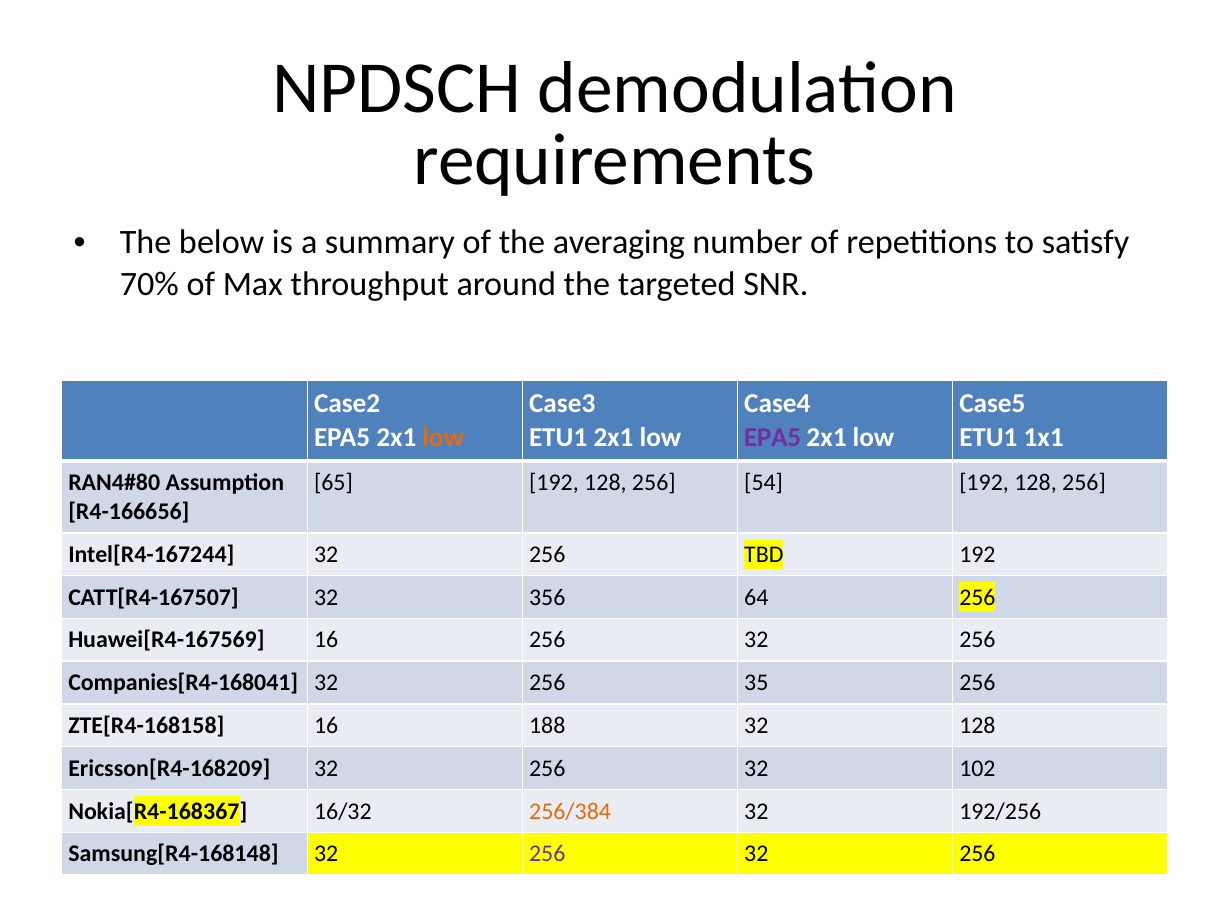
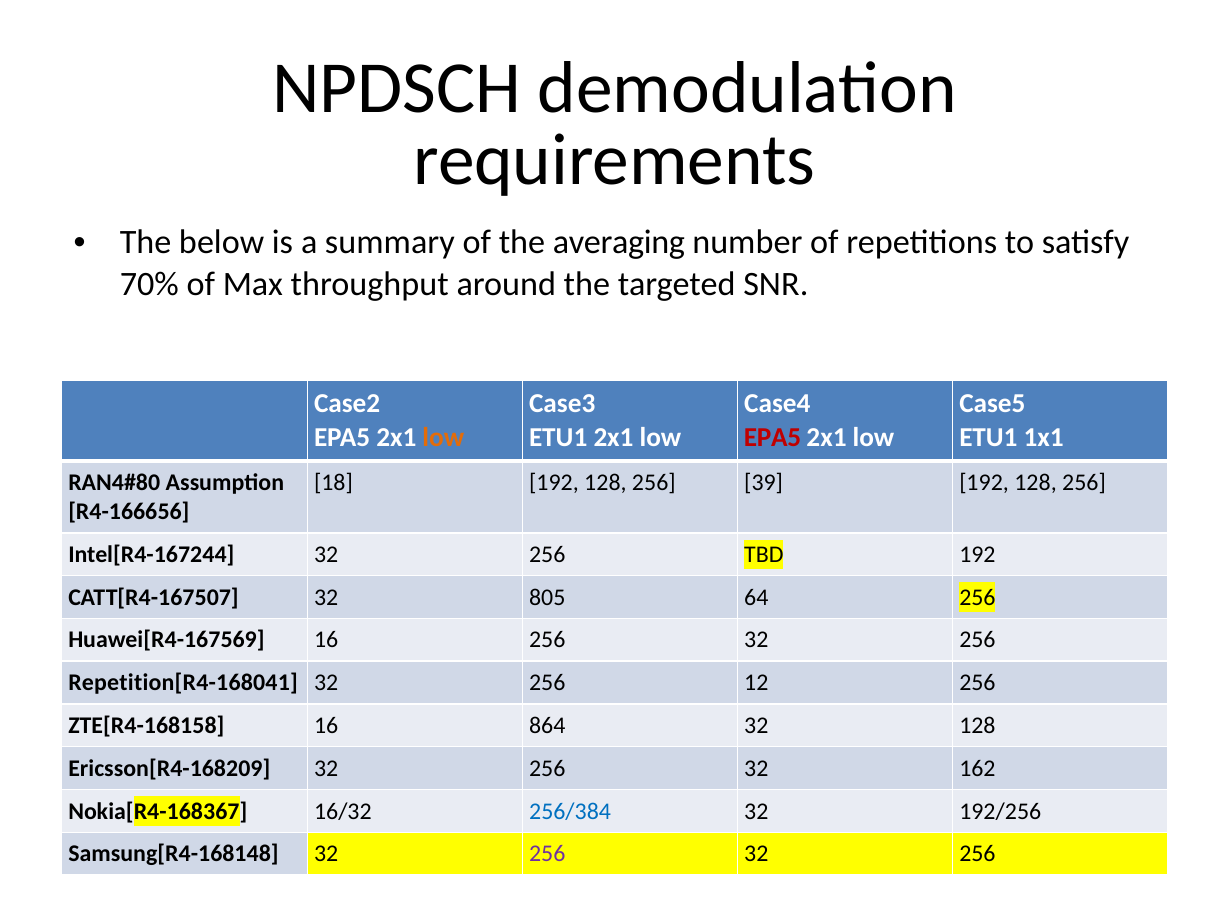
EPA5 at (772, 437) colour: purple -> red
65: 65 -> 18
54: 54 -> 39
356: 356 -> 805
Companies[R4-168041: Companies[R4-168041 -> Repetition[R4-168041
35: 35 -> 12
188: 188 -> 864
102: 102 -> 162
256/384 colour: orange -> blue
